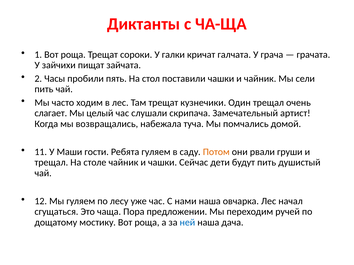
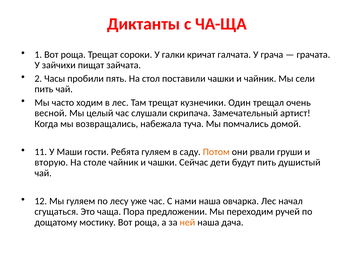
слагает: слагает -> весной
трещал at (51, 163): трещал -> вторую
ней colour: blue -> orange
